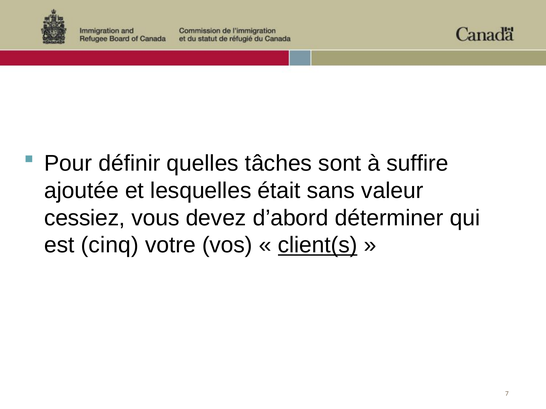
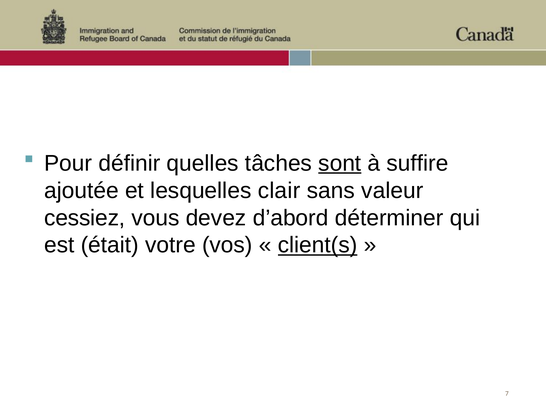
sont underline: none -> present
était: était -> clair
cinq: cinq -> était
